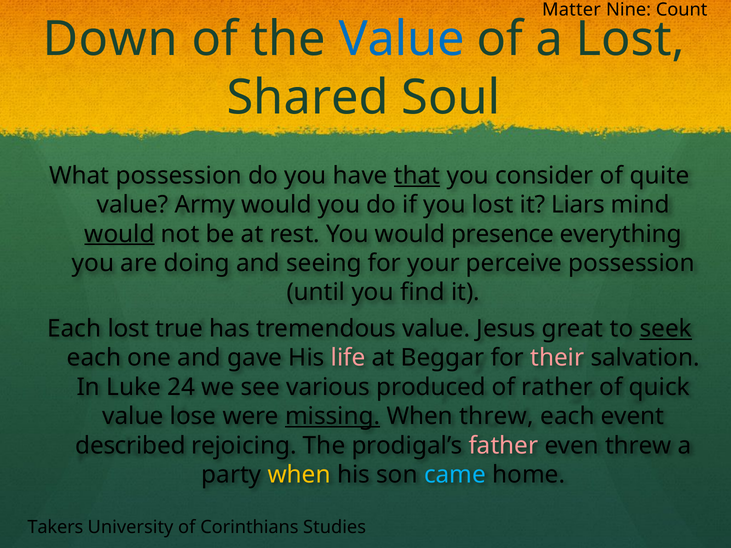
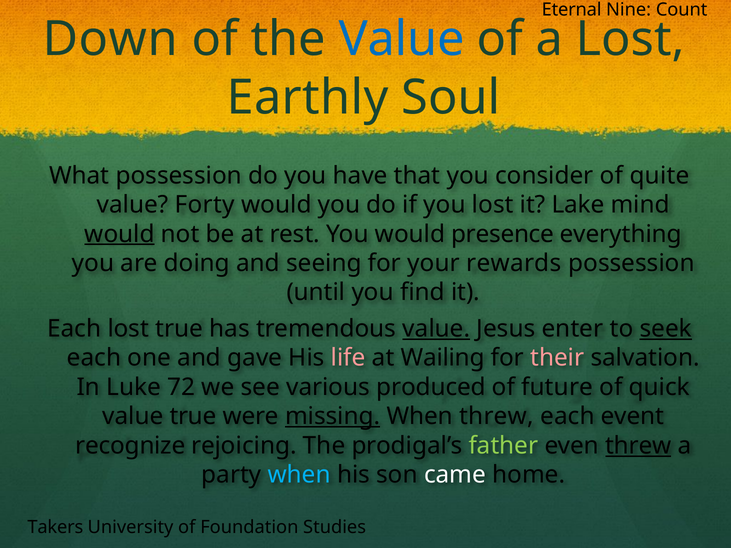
Matter: Matter -> Eternal
Shared: Shared -> Earthly
that underline: present -> none
Army: Army -> Forty
Liars: Liars -> Lake
perceive: perceive -> rewards
value at (436, 329) underline: none -> present
great: great -> enter
Beggar: Beggar -> Wailing
24: 24 -> 72
rather: rather -> future
value lose: lose -> true
described: described -> recognize
father colour: pink -> light green
threw at (638, 446) underline: none -> present
when at (299, 475) colour: yellow -> light blue
came colour: light blue -> white
Corinthians: Corinthians -> Foundation
